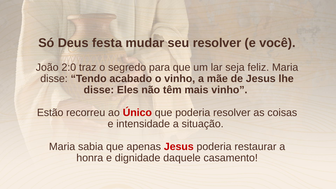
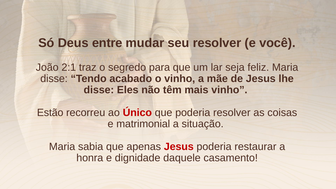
festa: festa -> entre
2:0: 2:0 -> 2:1
intensidade: intensidade -> matrimonial
